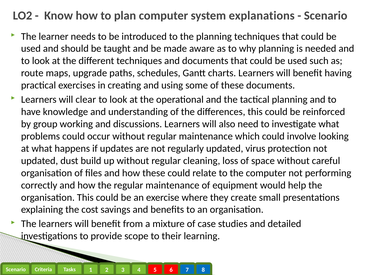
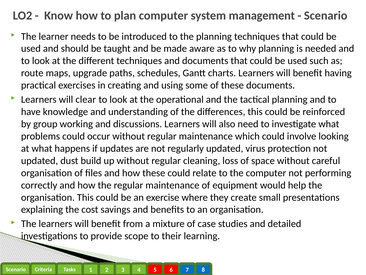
explanations: explanations -> management
